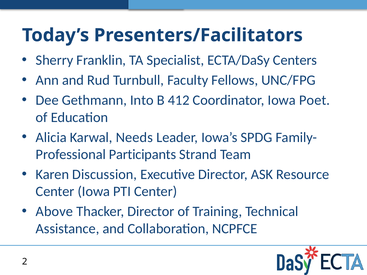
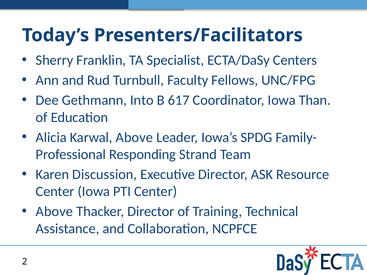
412: 412 -> 617
Poet: Poet -> Than
Karwal Needs: Needs -> Above
Participants: Participants -> Responding
